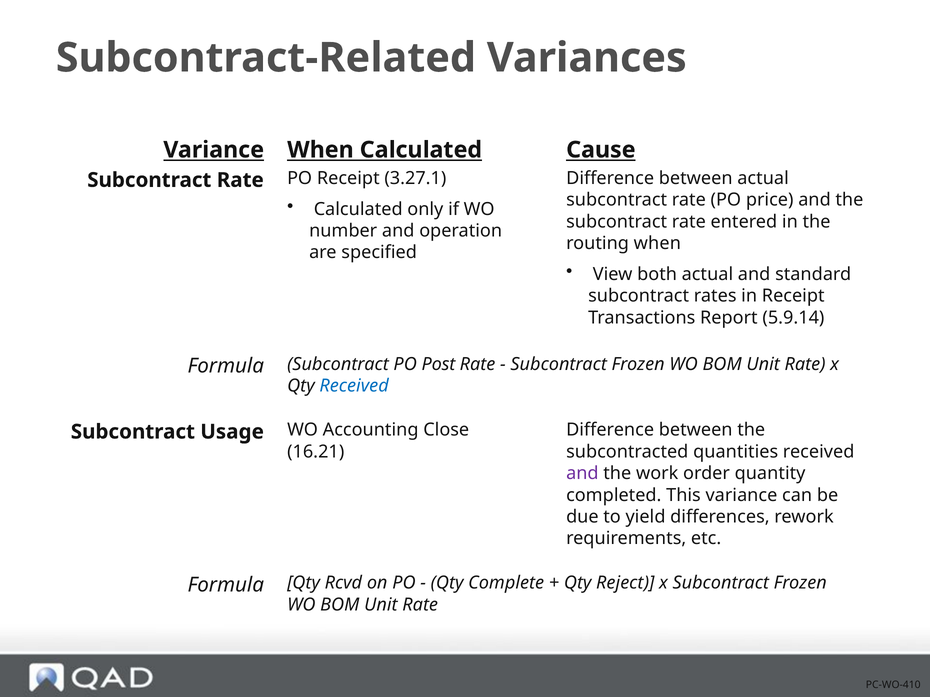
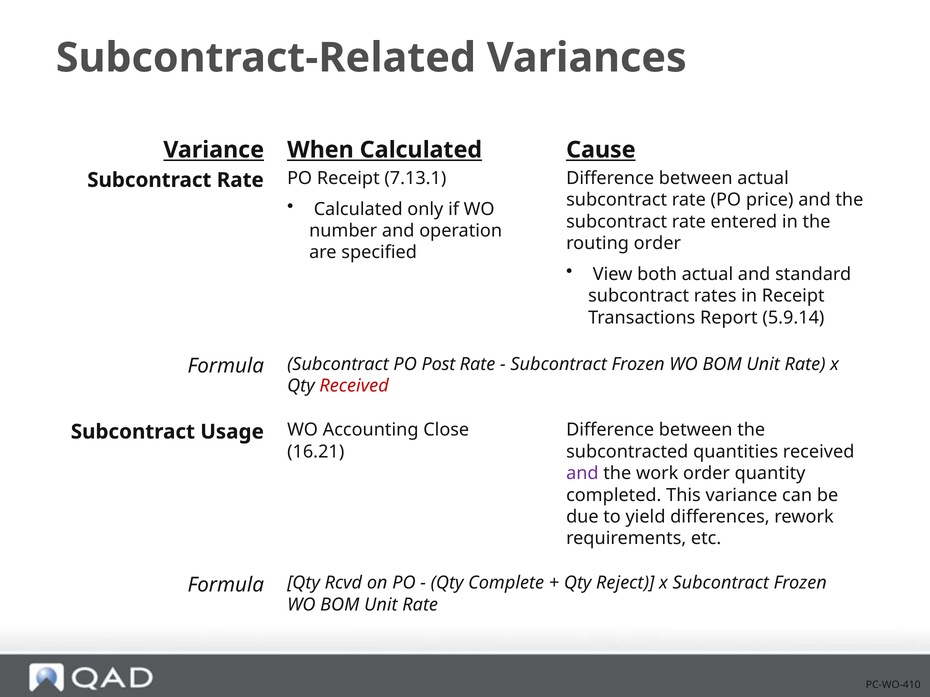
3.27.1: 3.27.1 -> 7.13.1
routing when: when -> order
Received at (354, 386) colour: blue -> red
